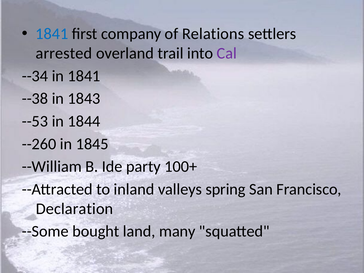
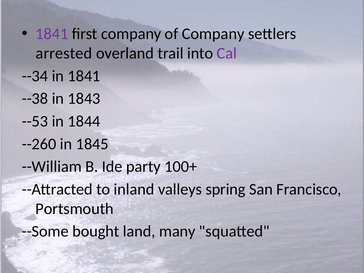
1841 at (52, 34) colour: blue -> purple
of Relations: Relations -> Company
Declaration: Declaration -> Portsmouth
